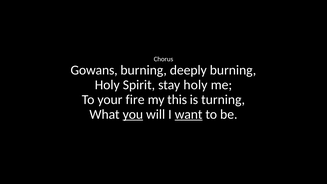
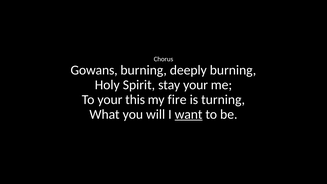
stay holy: holy -> your
fire: fire -> this
this: this -> fire
you underline: present -> none
